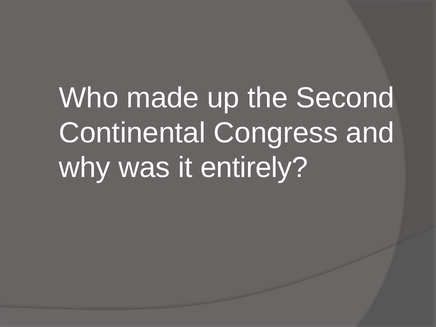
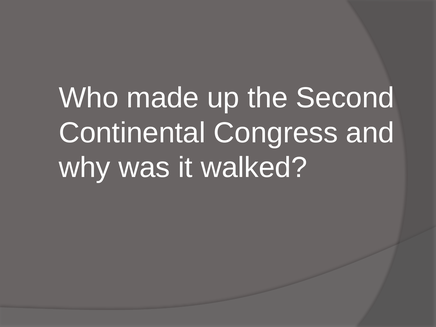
entirely: entirely -> walked
